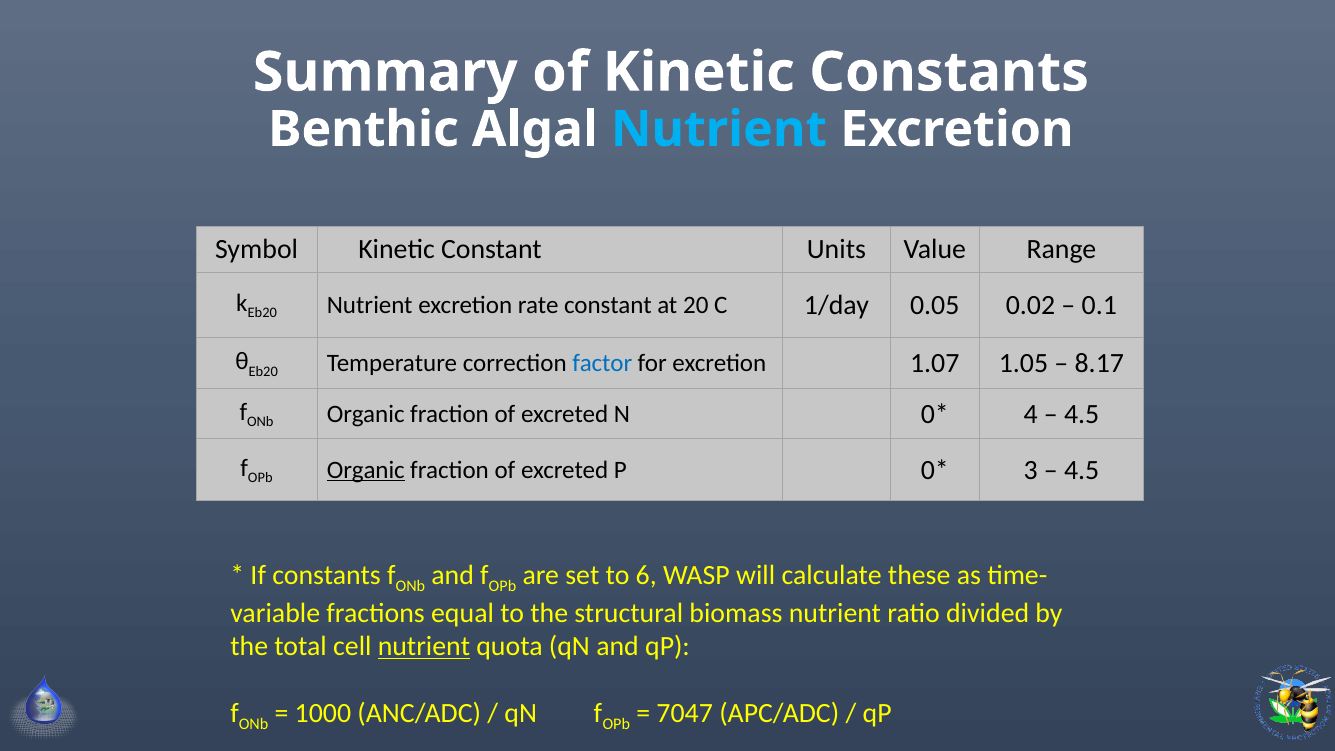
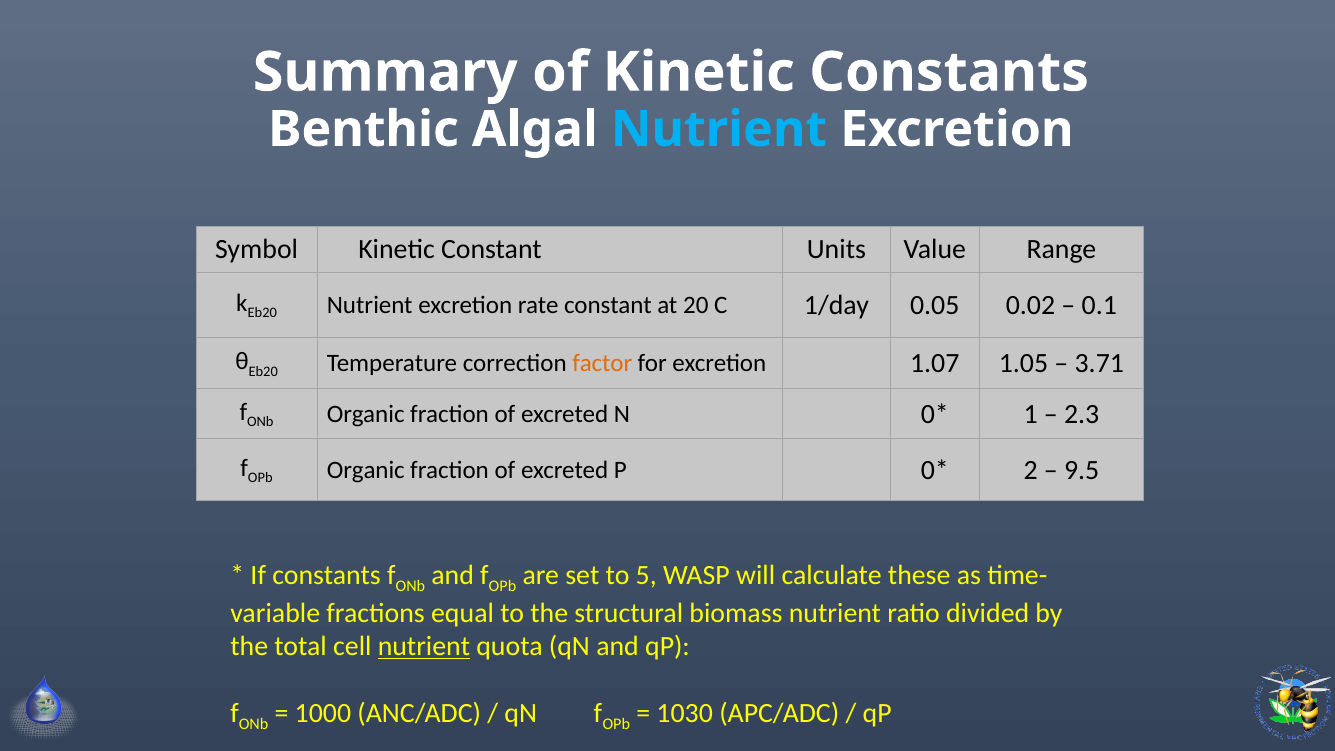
factor colour: blue -> orange
8.17: 8.17 -> 3.71
4: 4 -> 1
4.5 at (1082, 414): 4.5 -> 2.3
Organic at (366, 470) underline: present -> none
3: 3 -> 2
4.5 at (1082, 470): 4.5 -> 9.5
6: 6 -> 5
7047: 7047 -> 1030
